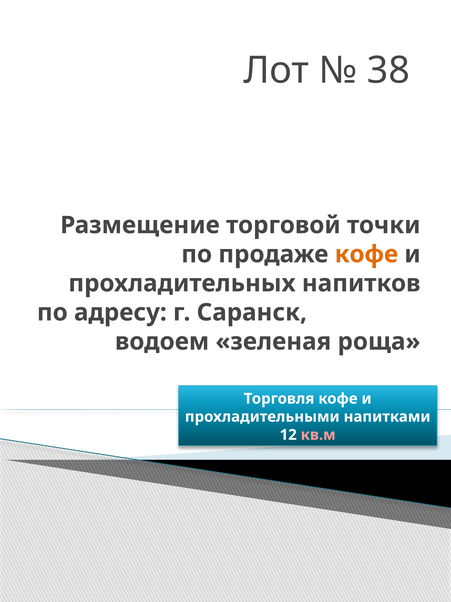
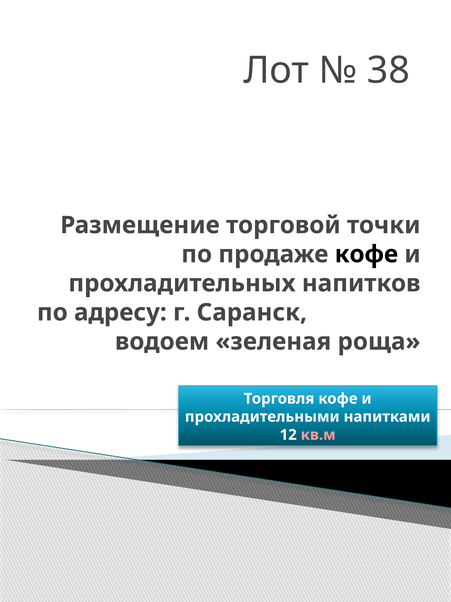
кофе at (366, 254) colour: orange -> black
